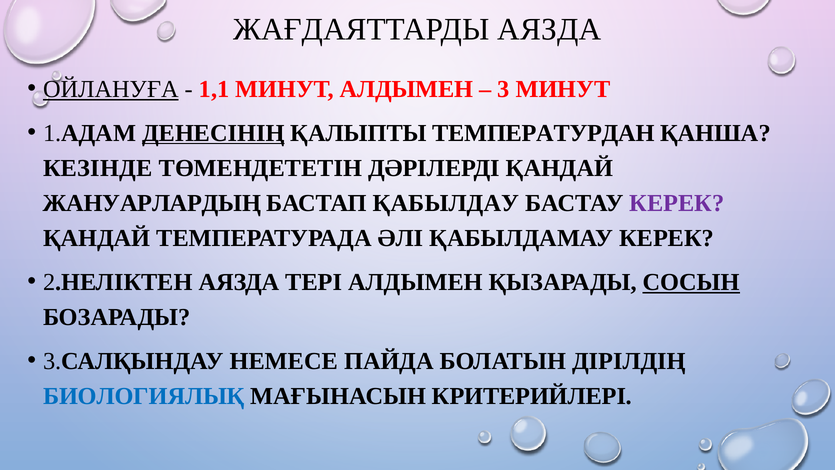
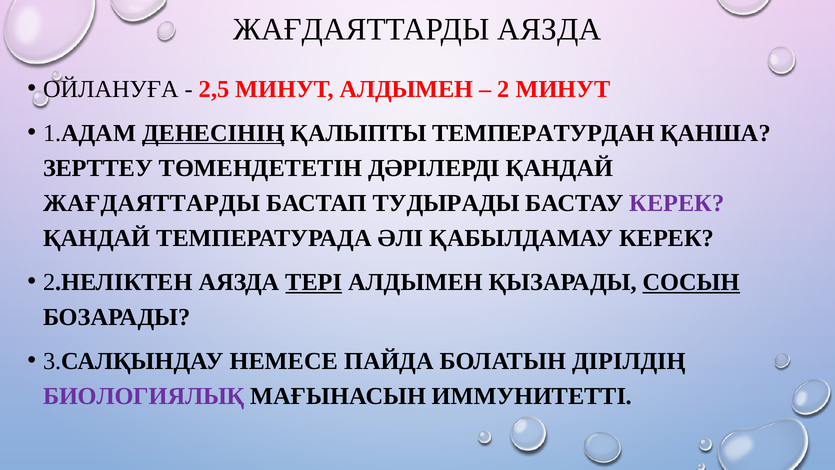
ОЙЛАНУҒА underline: present -> none
1,1: 1,1 -> 2,5
3: 3 -> 2
КЕЗІНДЕ: КЕЗІНДЕ -> ЗЕРТТЕУ
ЖАНУАРЛАРДЫҢ at (152, 203): ЖАНУАРЛАРДЫҢ -> ЖАҒДАЯТТАРДЫ
ҚАБЫЛДАУ: ҚАБЫЛДАУ -> ТУДЫРАДЫ
ТЕРІ underline: none -> present
БИОЛОГИЯЛЫҚ colour: blue -> purple
КРИТЕРИЙЛЕРІ: КРИТЕРИЙЛЕРІ -> ИММУНИТЕТТІ
